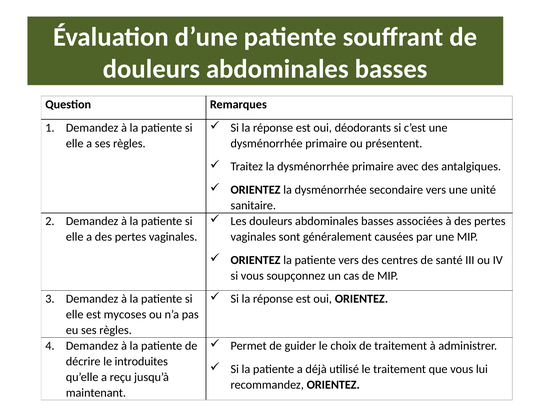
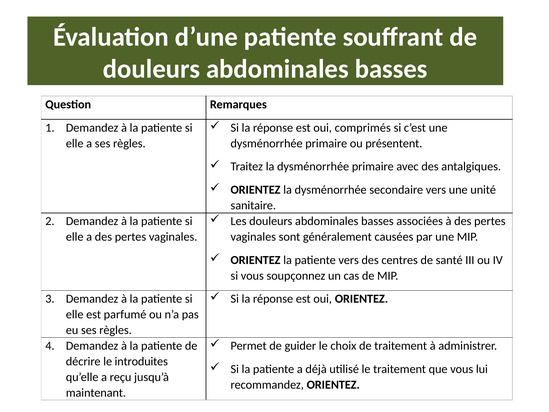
déodorants: déodorants -> comprimés
mycoses: mycoses -> parfumé
